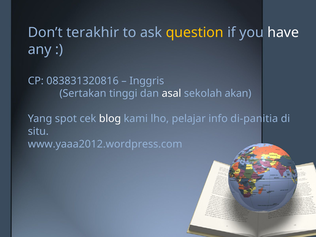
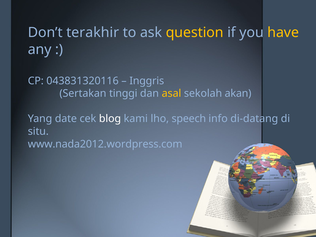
have colour: white -> yellow
083831320816: 083831320816 -> 043831320116
asal colour: white -> yellow
spot: spot -> date
pelajar: pelajar -> speech
di-panitia: di-panitia -> di-datang
www.yaaa2012.wordpress.com: www.yaaa2012.wordpress.com -> www.nada2012.wordpress.com
